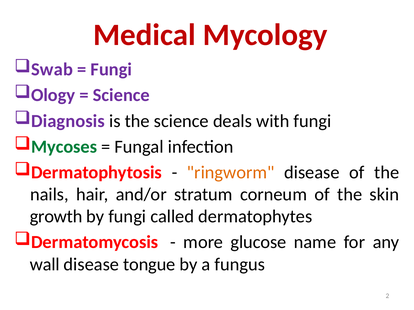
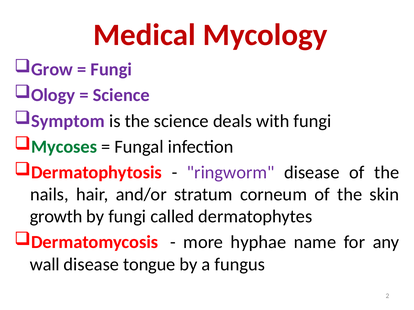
Swab: Swab -> Grow
Diagnosis: Diagnosis -> Symptom
ringworm colour: orange -> purple
glucose: glucose -> hyphae
